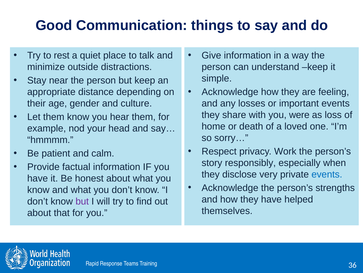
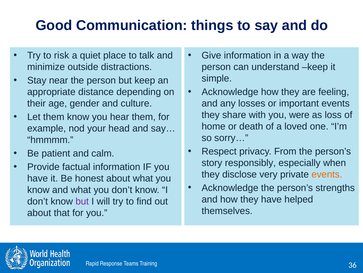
rest: rest -> risk
Work: Work -> From
events at (327, 174) colour: blue -> orange
